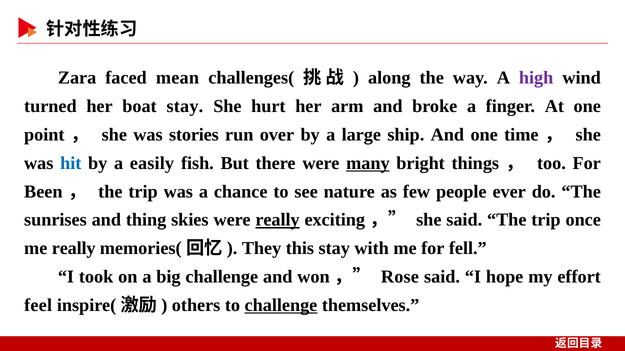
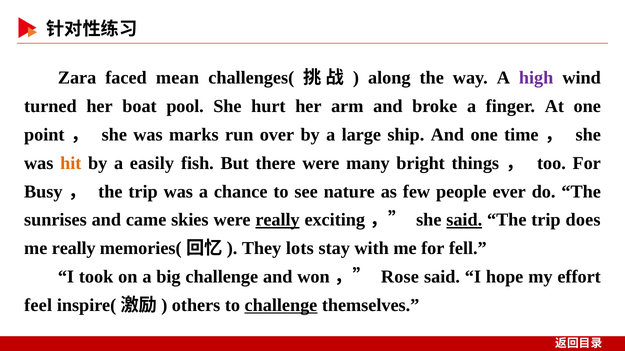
boat stay: stay -> pool
stories: stories -> marks
hit colour: blue -> orange
many underline: present -> none
Been: Been -> Busy
thing: thing -> came
said at (464, 220) underline: none -> present
once: once -> does
this: this -> lots
